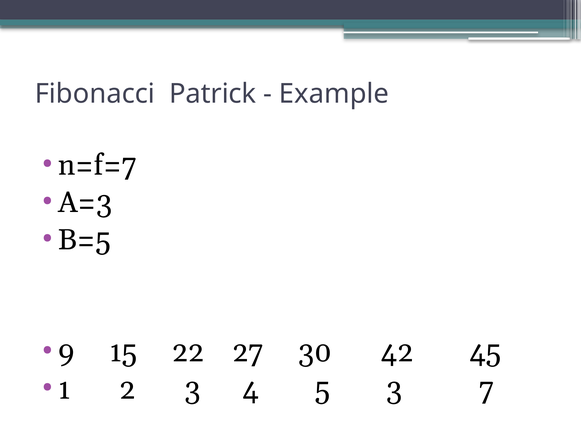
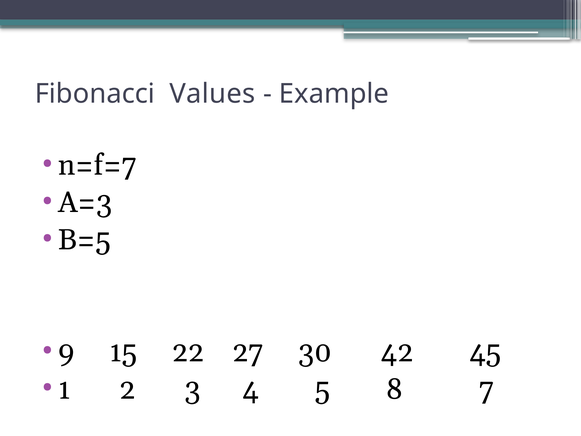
Patrick: Patrick -> Values
5 3: 3 -> 8
